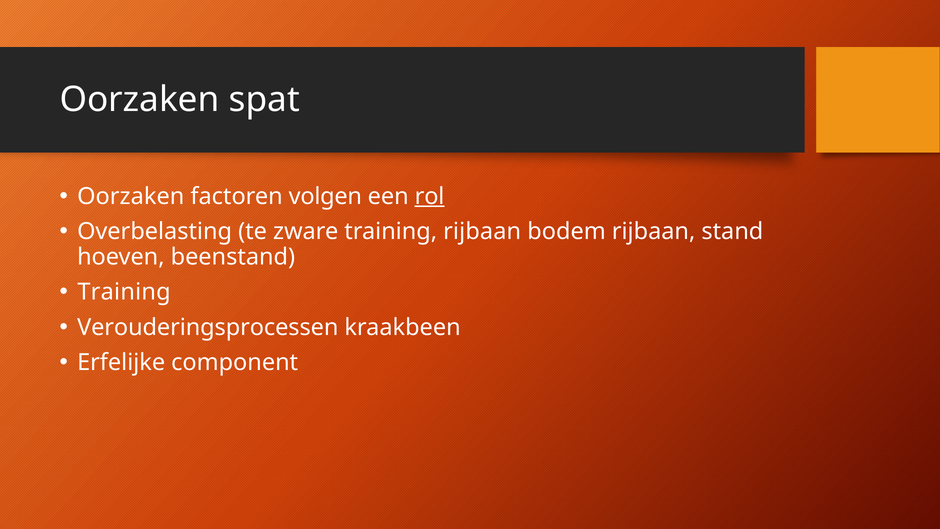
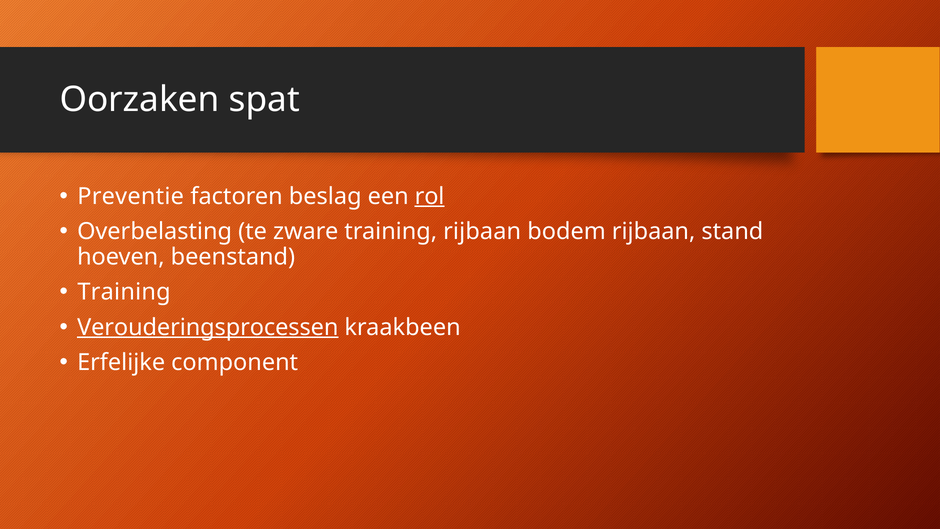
Oorzaken at (131, 196): Oorzaken -> Preventie
volgen: volgen -> beslag
Verouderingsprocessen underline: none -> present
